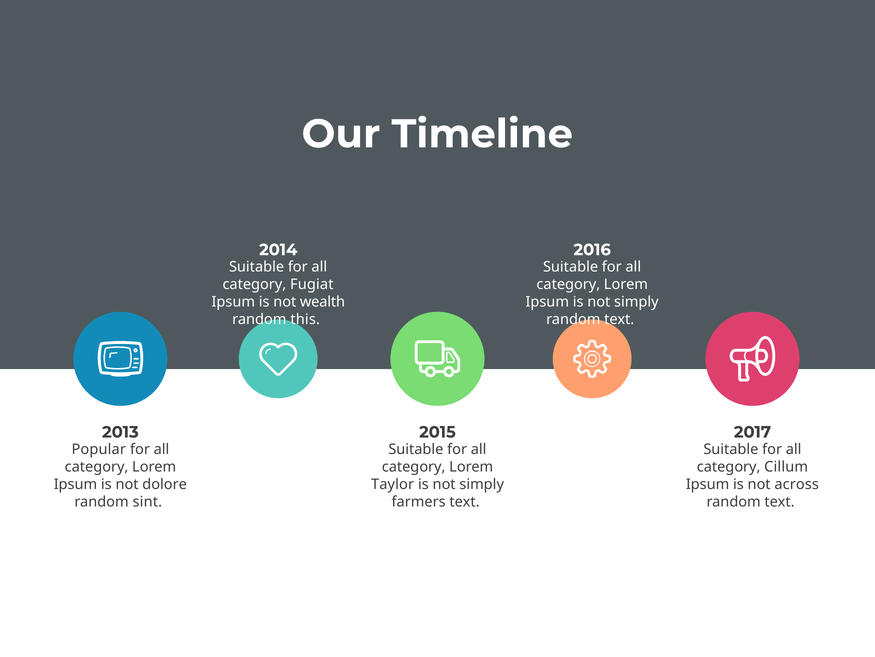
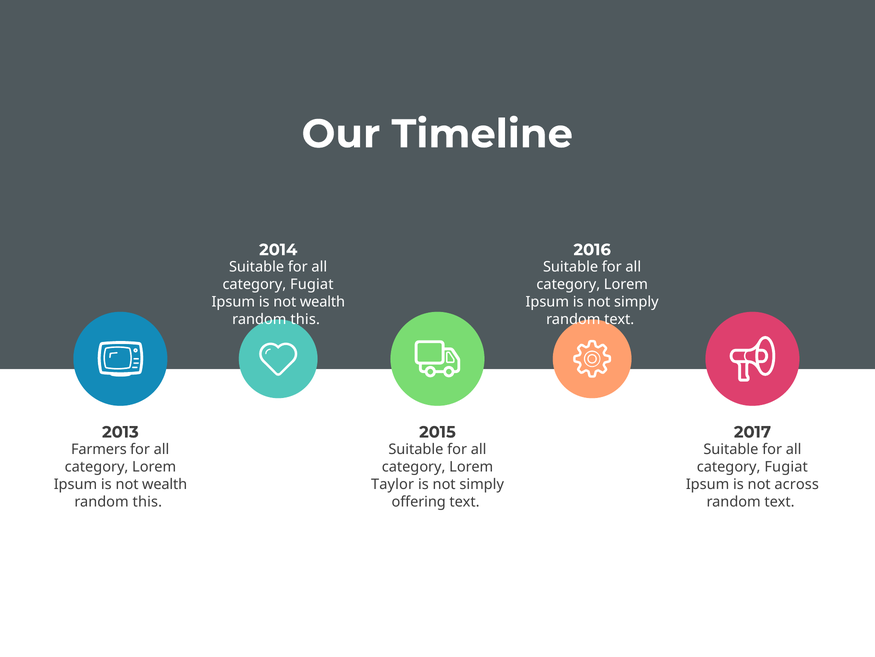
Popular: Popular -> Farmers
Cillum at (786, 466): Cillum -> Fugiat
dolore at (165, 484): dolore -> wealth
sint at (147, 501): sint -> this
farmers: farmers -> offering
